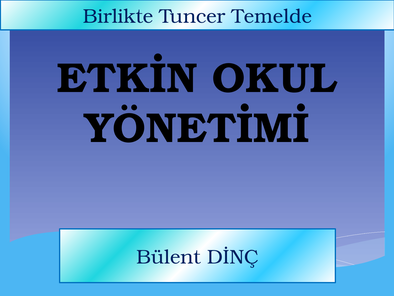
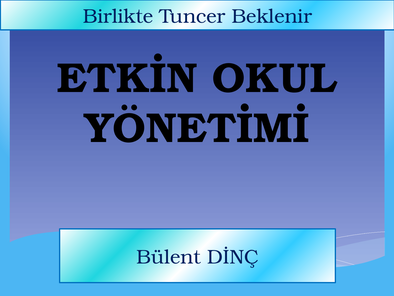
Temelde: Temelde -> Beklenir
